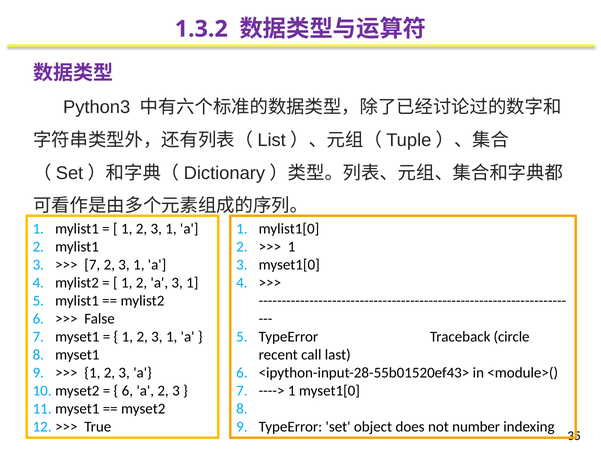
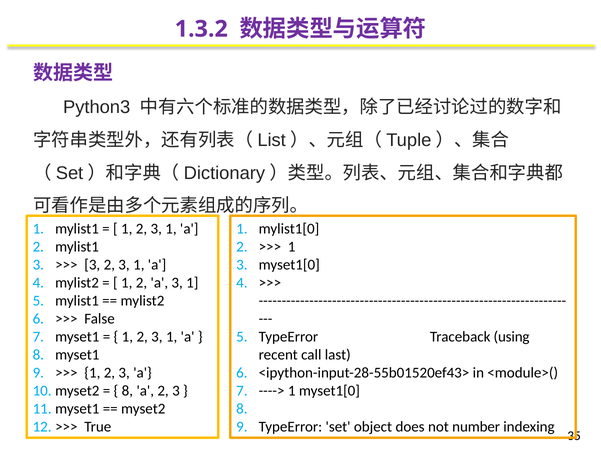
7 at (92, 265): 7 -> 3
circle: circle -> using
6 at (127, 392): 6 -> 8
